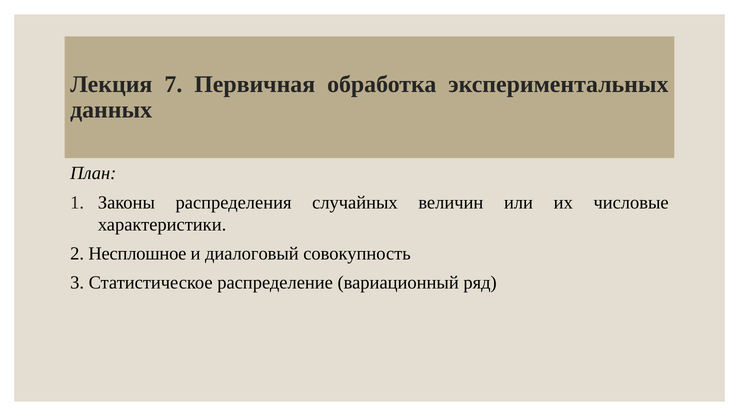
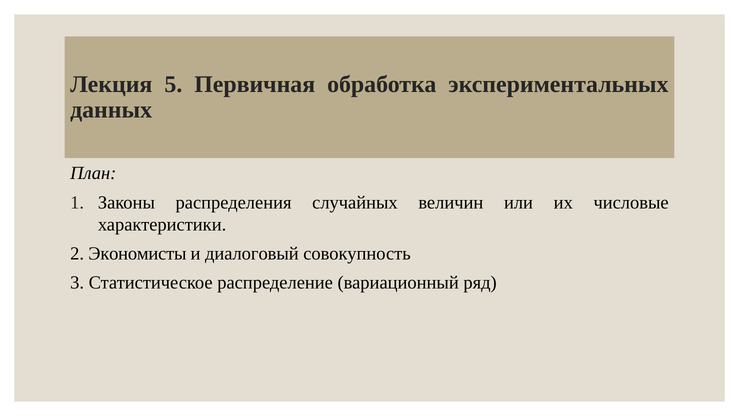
7: 7 -> 5
Несплошное: Несплошное -> Экономисты
